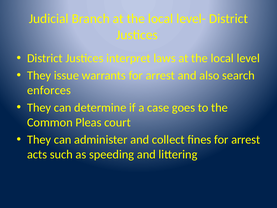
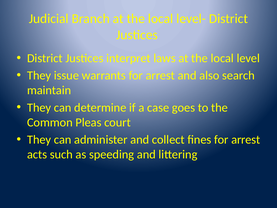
enforces: enforces -> maintain
